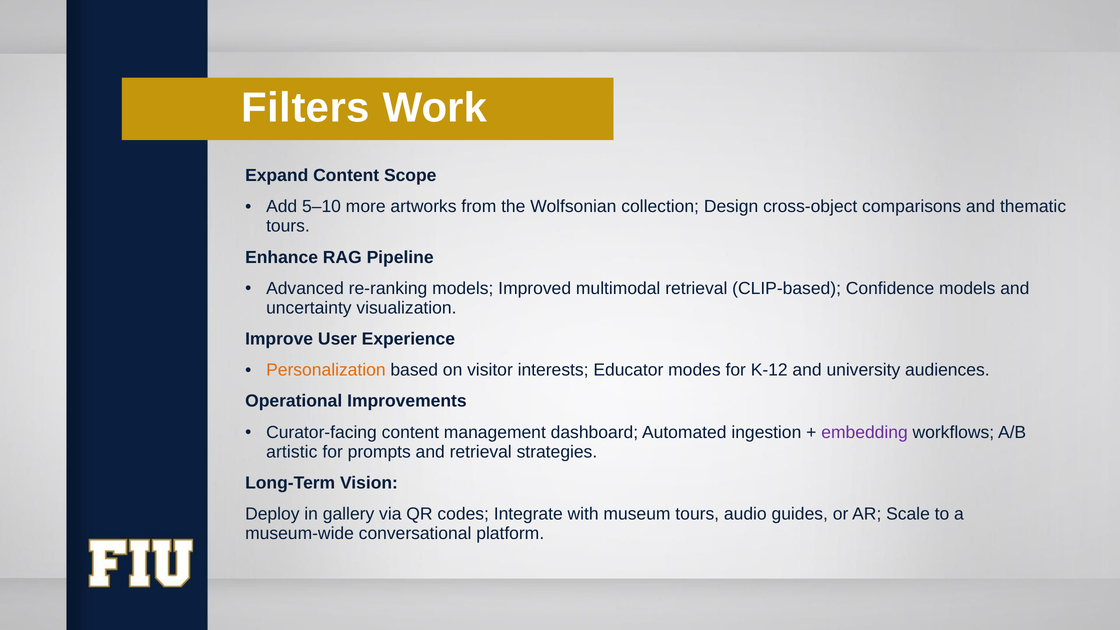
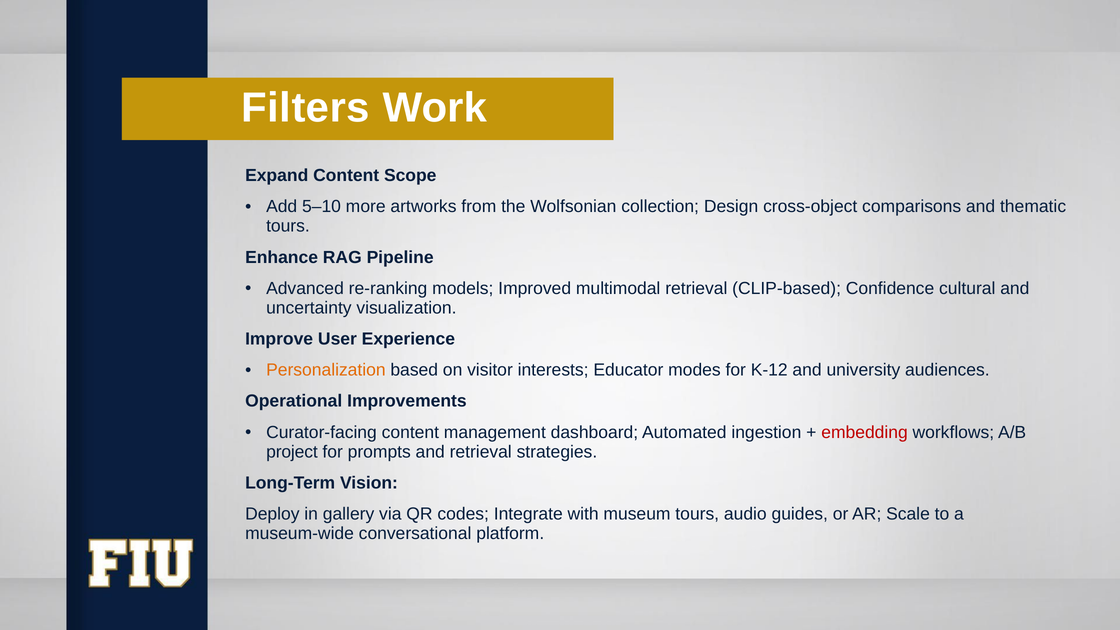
Confidence models: models -> cultural
embedding colour: purple -> red
artistic: artistic -> project
